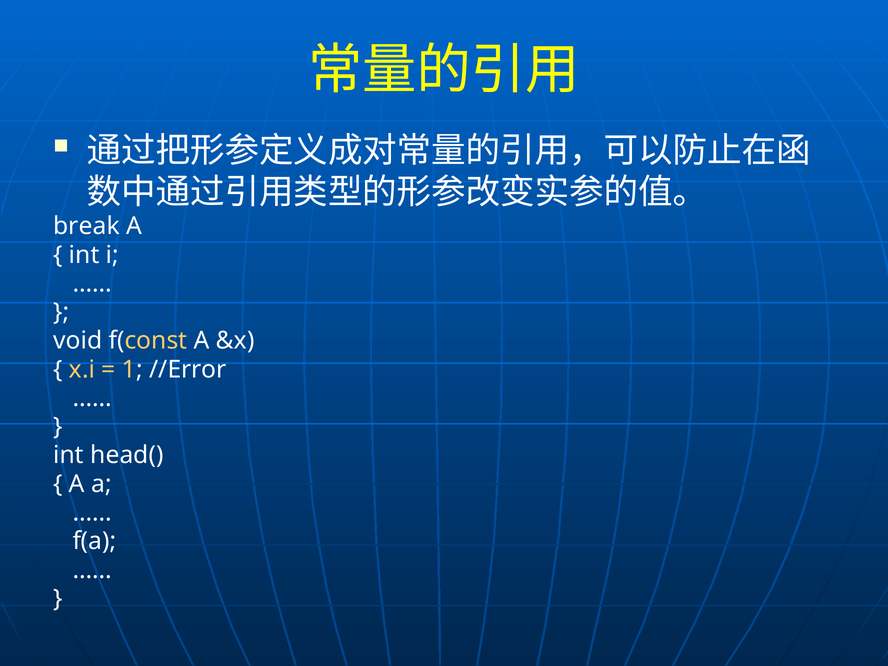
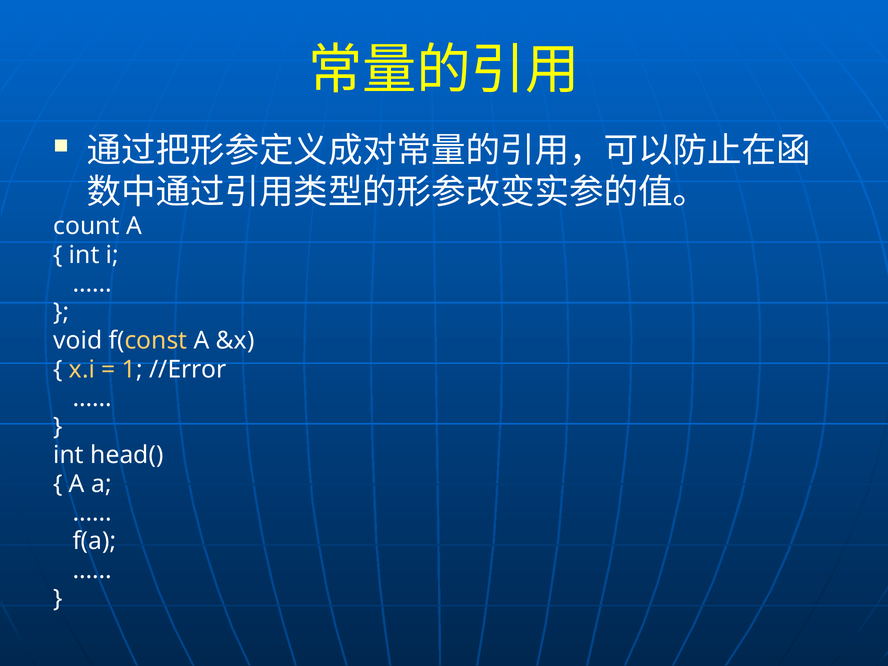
break: break -> count
